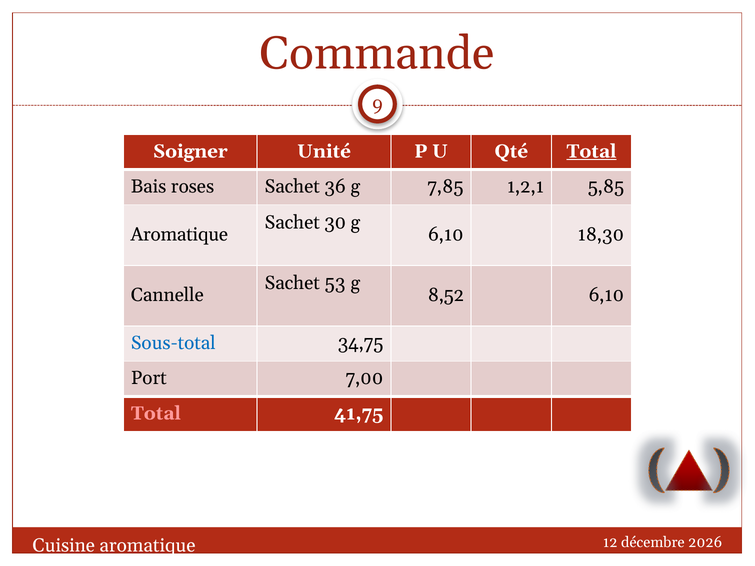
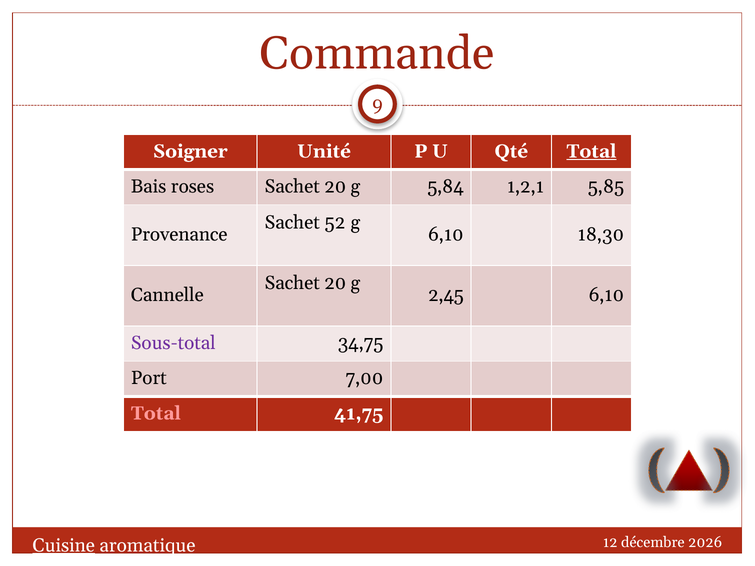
roses Sachet 36: 36 -> 20
7,85: 7,85 -> 5,84
30: 30 -> 52
Aromatique at (179, 234): Aromatique -> Provenance
53 at (335, 283): 53 -> 20
8,52: 8,52 -> 2,45
Sous-total colour: blue -> purple
Cuisine underline: none -> present
